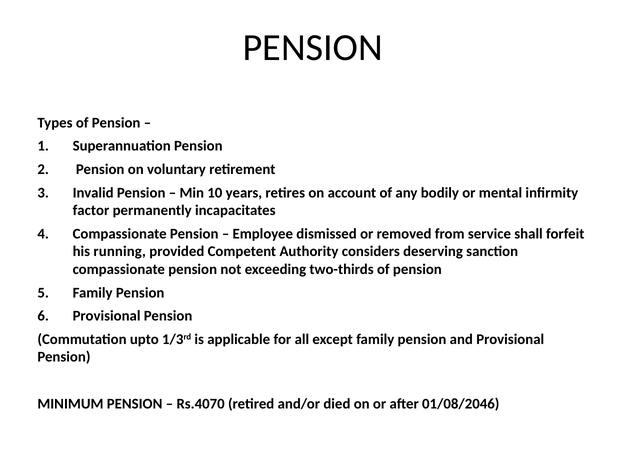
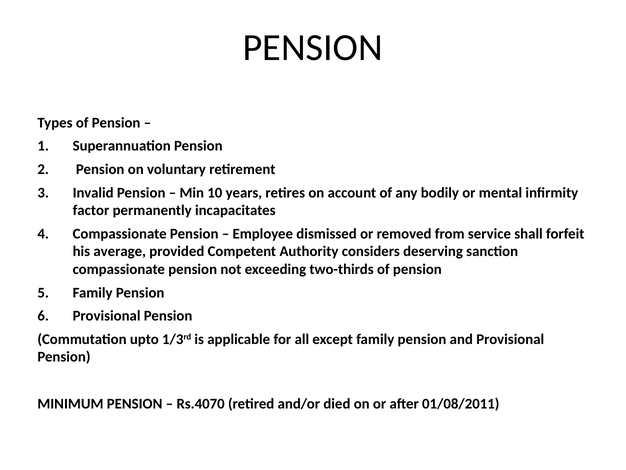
running: running -> average
01/08/2046: 01/08/2046 -> 01/08/2011
